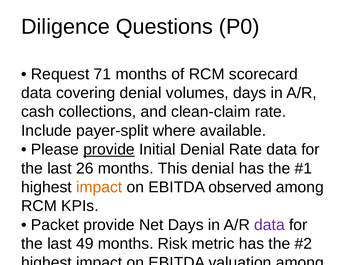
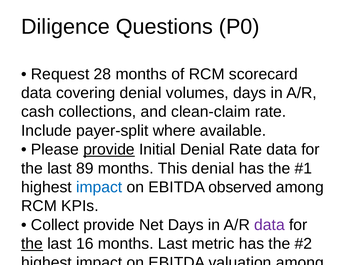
71: 71 -> 28
26: 26 -> 89
impact at (99, 187) colour: orange -> blue
Packet at (55, 225): Packet -> Collect
the at (32, 244) underline: none -> present
49: 49 -> 16
months Risk: Risk -> Last
